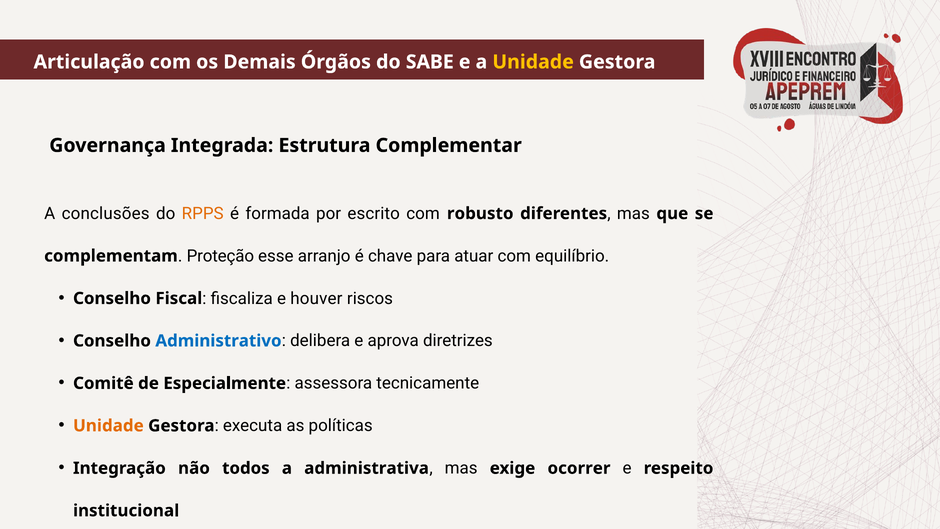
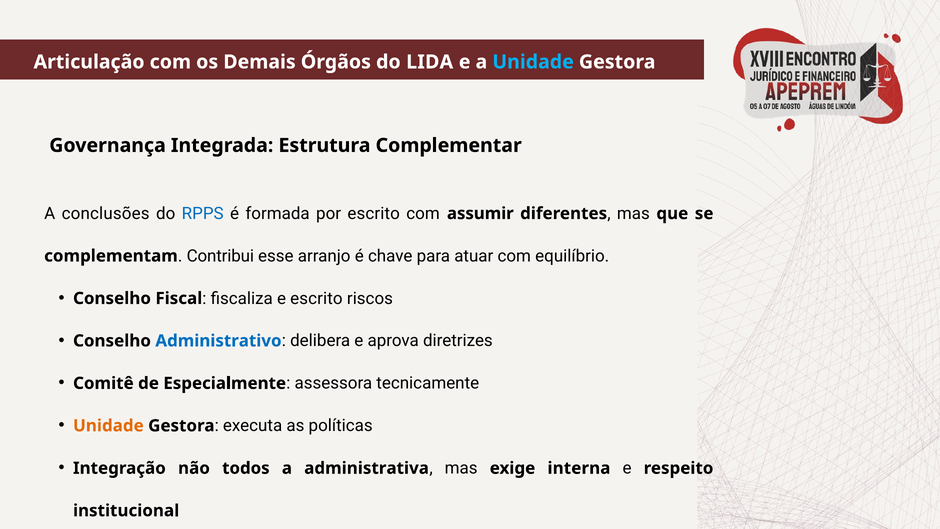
SABE: SABE -> LIDA
Unidade at (533, 62) colour: yellow -> light blue
RPPS colour: orange -> blue
robusto: robusto -> assumir
Proteção: Proteção -> Contribui
e houver: houver -> escrito
ocorrer: ocorrer -> interna
